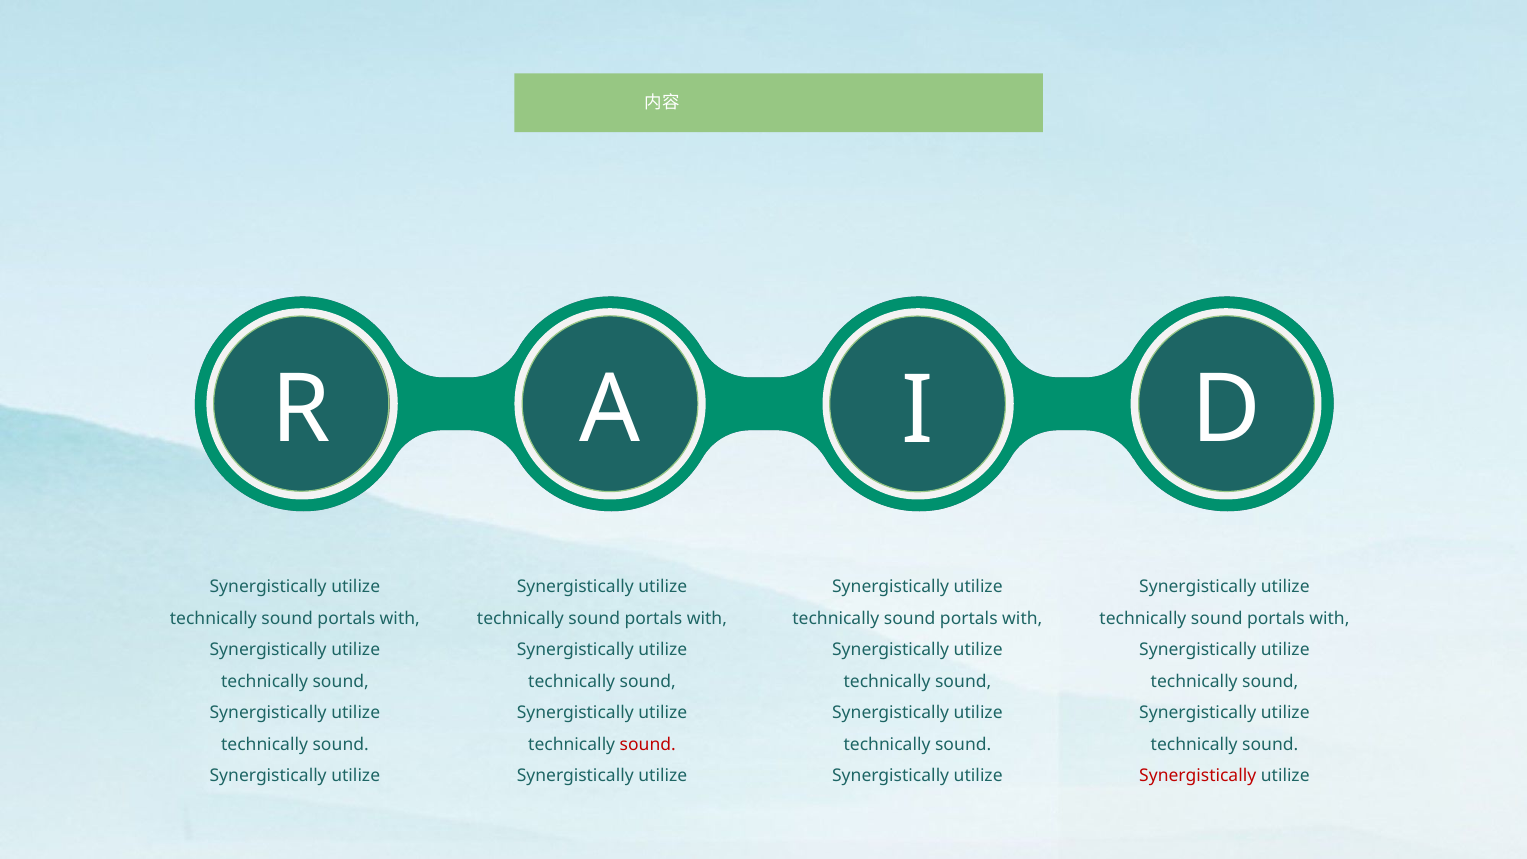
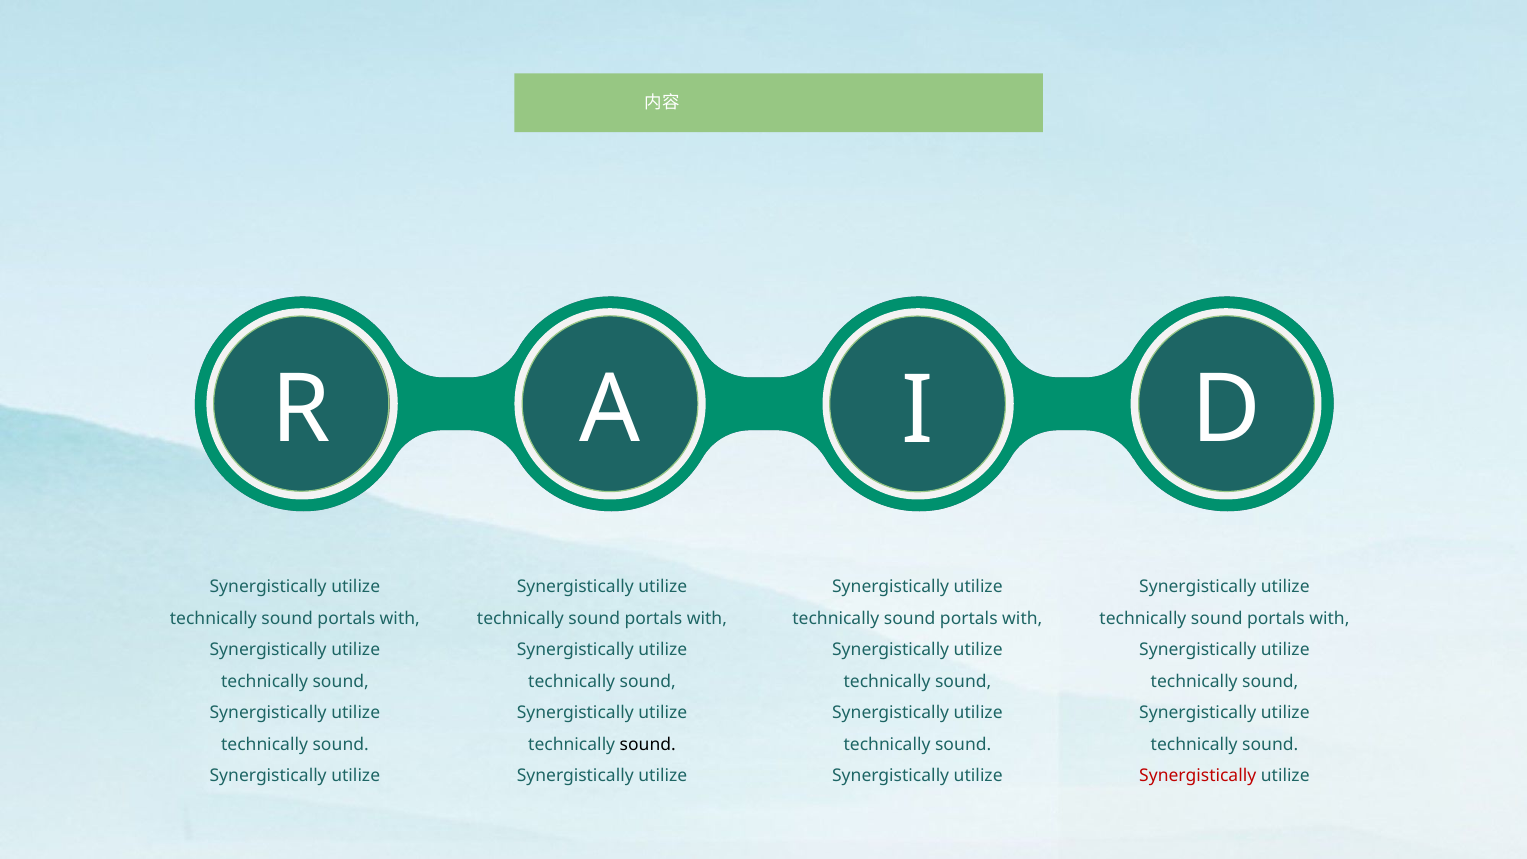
sound at (648, 744) colour: red -> black
